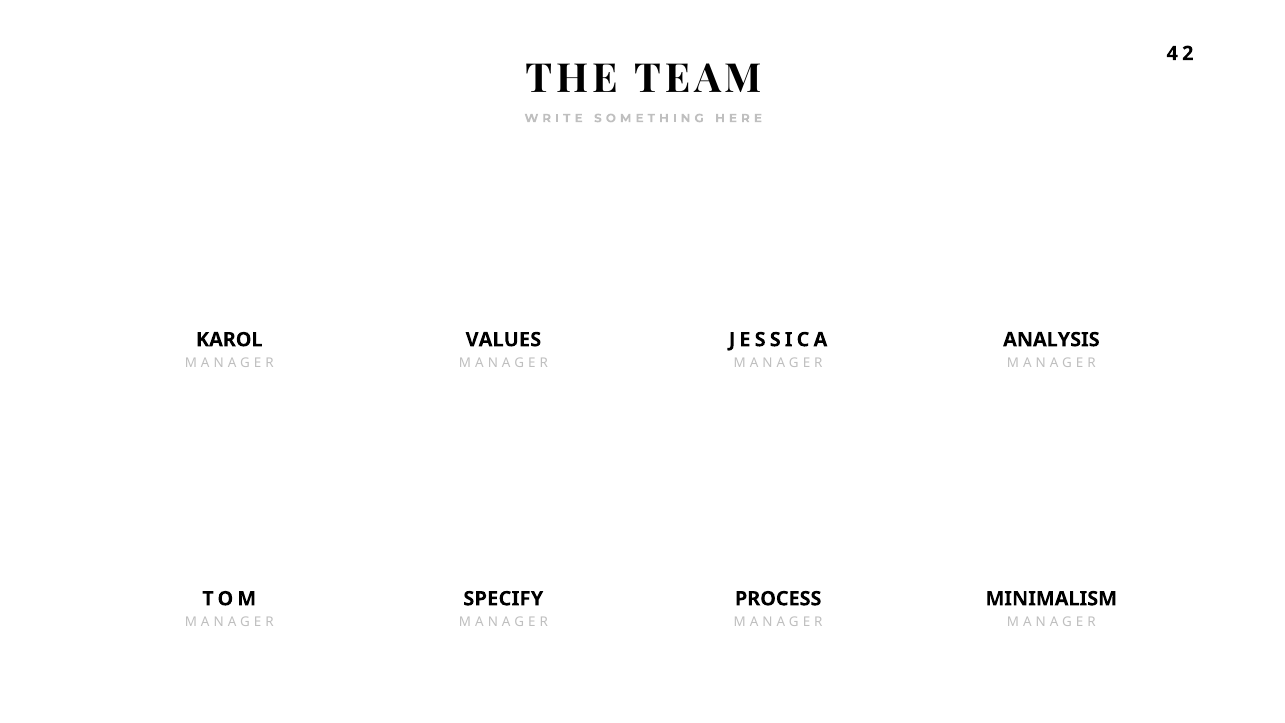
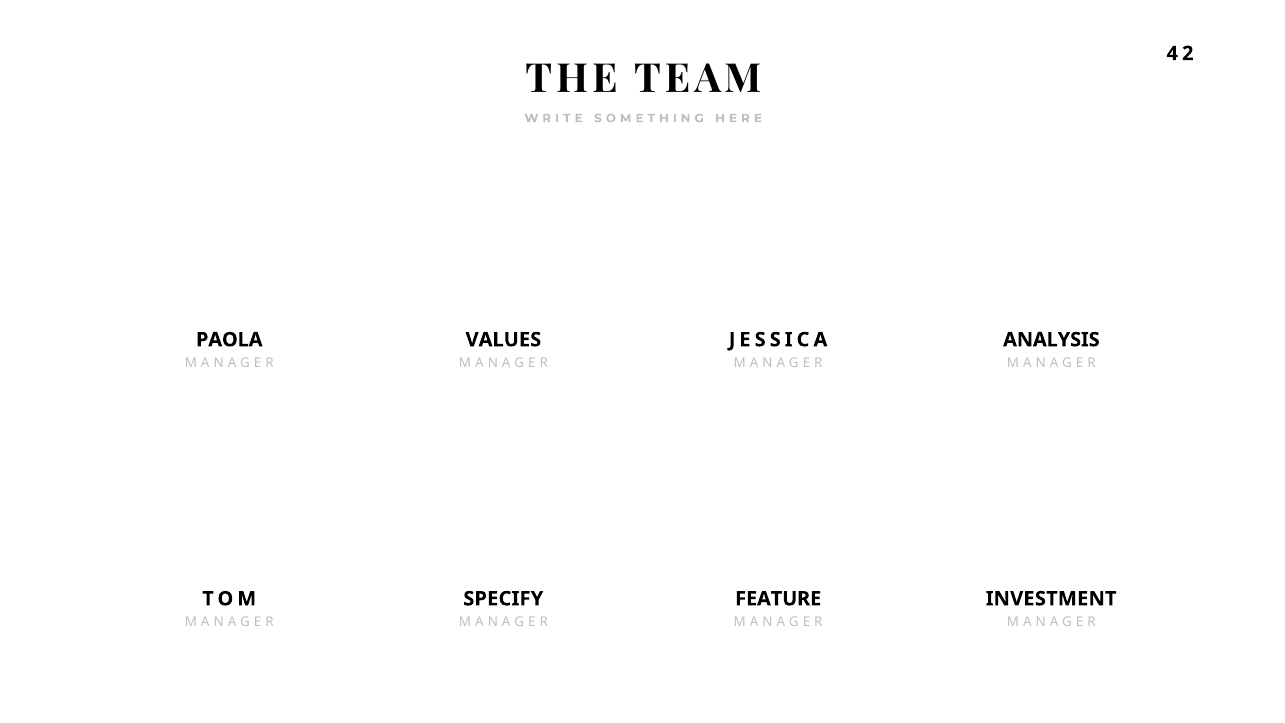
KAROL: KAROL -> PAOLA
PROCESS: PROCESS -> FEATURE
MINIMALISM: MINIMALISM -> INVESTMENT
